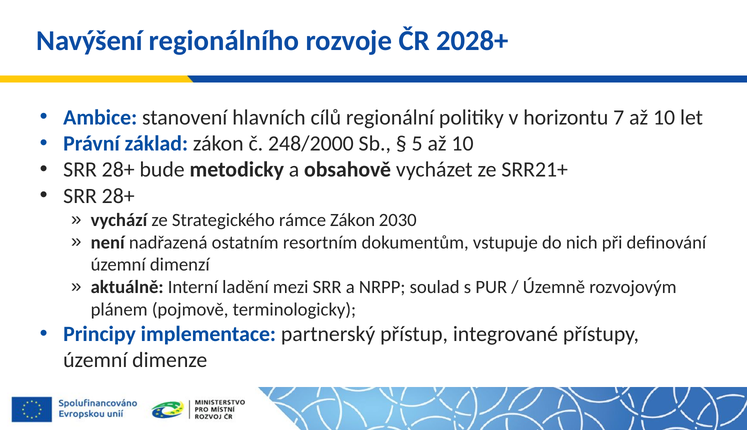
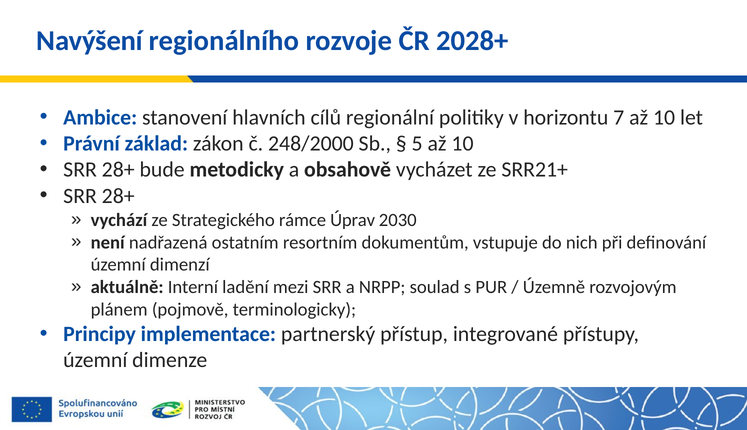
rámce Zákon: Zákon -> Úprav
